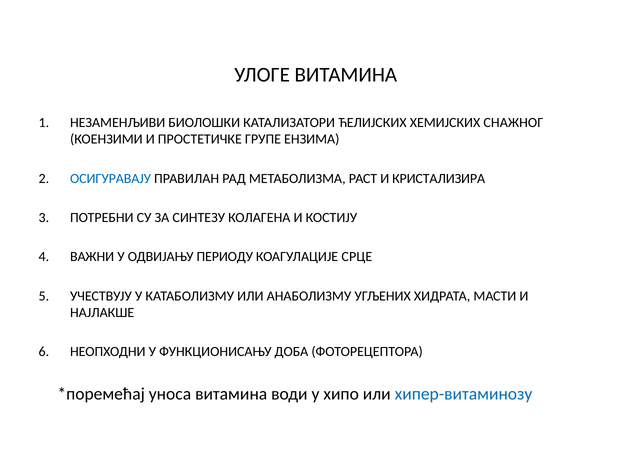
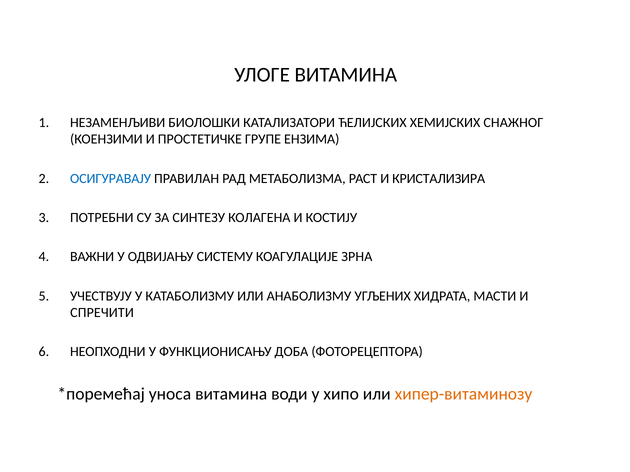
ПЕРИОДУ: ПЕРИОДУ -> СИСТЕМУ
СРЦЕ: СРЦЕ -> ЗРНА
НАЈЛАКШЕ: НАЈЛАКШЕ -> СПРЕЧИТИ
хипер-витаминозу colour: blue -> orange
